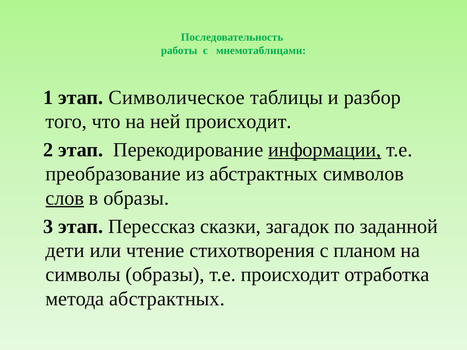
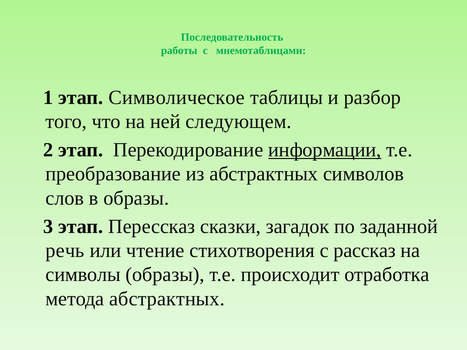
ней происходит: происходит -> следующем
слов underline: present -> none
дети: дети -> речь
планом: планом -> рассказ
